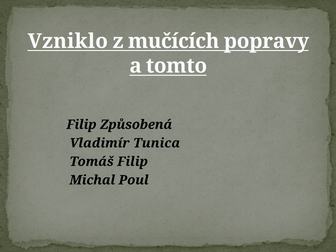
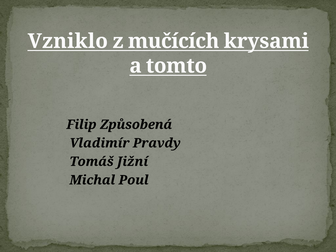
popravy: popravy -> krysami
Tunica: Tunica -> Pravdy
Tomáš Filip: Filip -> Jižní
